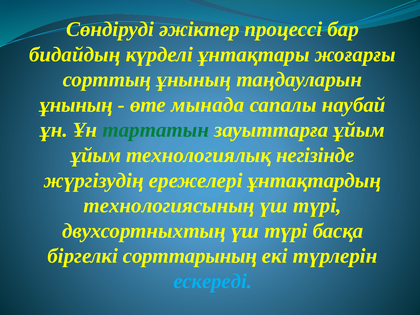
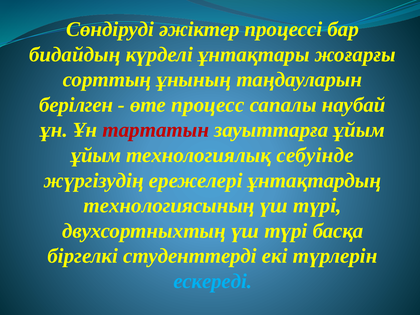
ұнының at (76, 105): ұнының -> берiлген
мынада: мынада -> процесс
тартатын colour: green -> red
негiзiнде: негiзiнде -> себуiнде
сорттарының: сорттарының -> студенттерді
